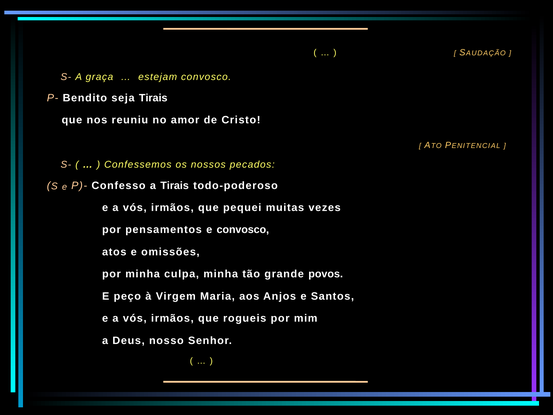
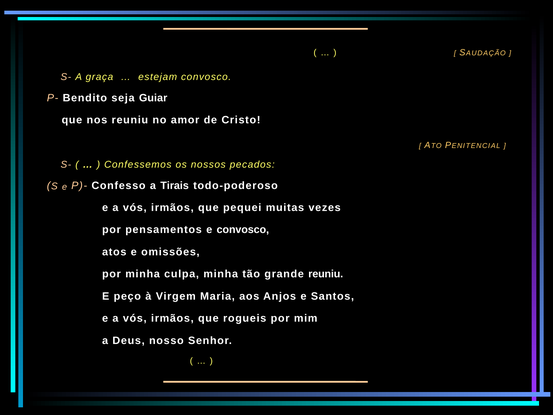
seja Tirais: Tirais -> Guiar
grande povos: povos -> reuniu
